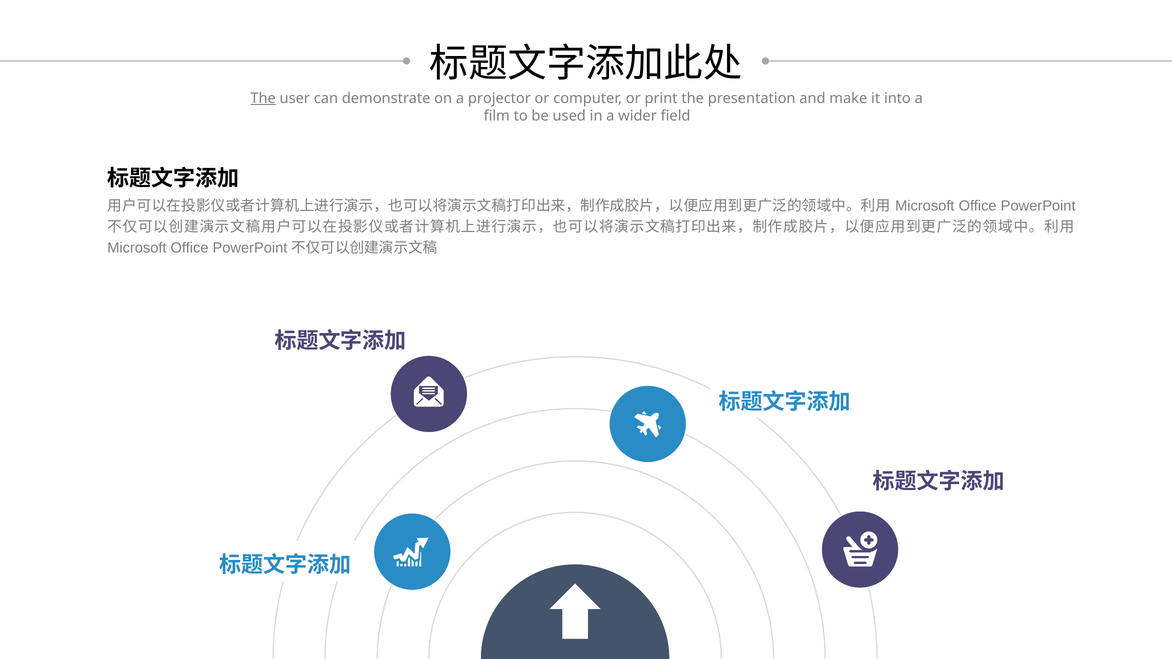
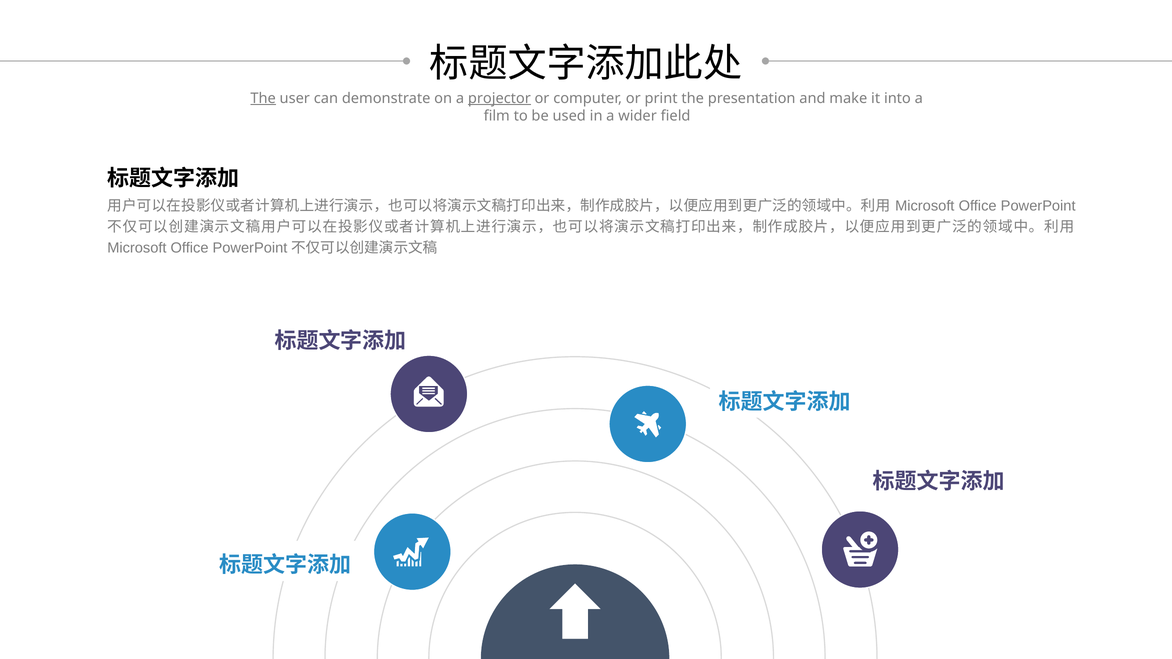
projector underline: none -> present
